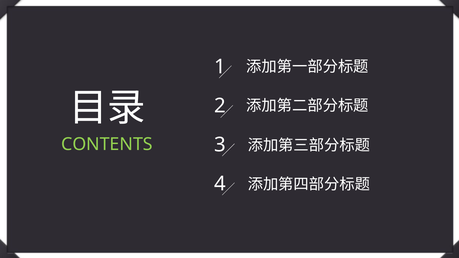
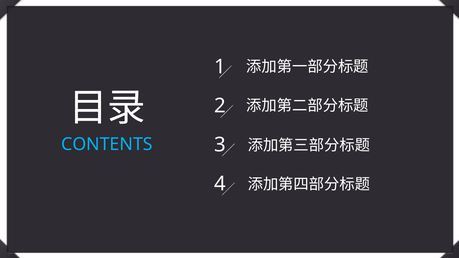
CONTENTS colour: light green -> light blue
